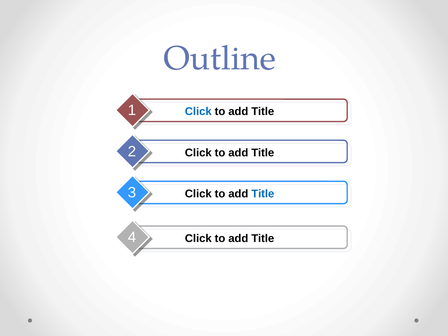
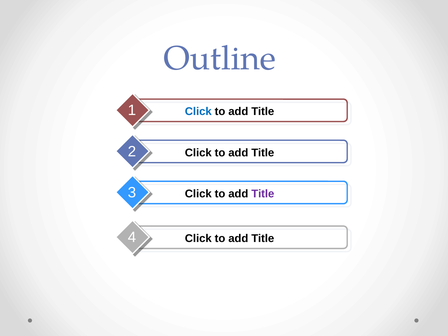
Title at (263, 194) colour: blue -> purple
